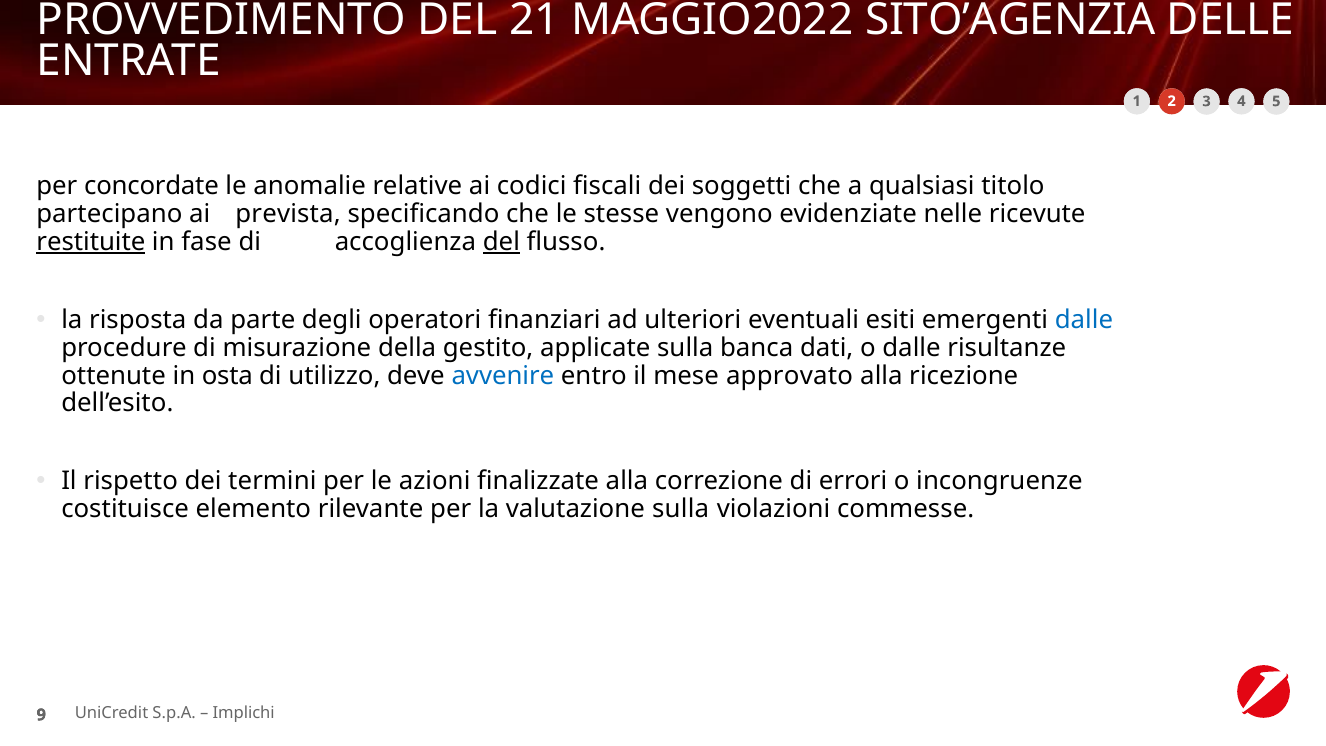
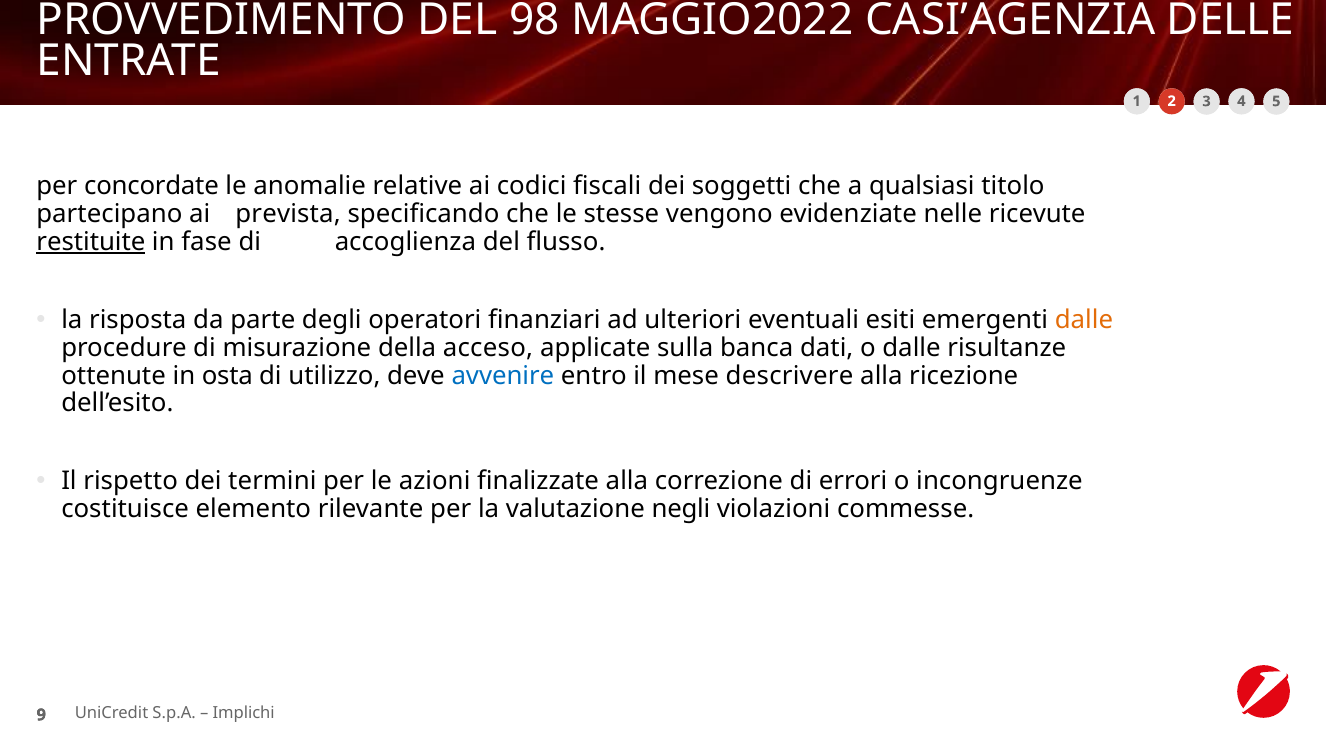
21: 21 -> 98
SITO’AGENZIA: SITO’AGENZIA -> CASI’AGENZIA
del at (501, 242) underline: present -> none
dalle at (1084, 320) colour: blue -> orange
gestito: gestito -> acceso
approvato: approvato -> descrivere
valutazione sulla: sulla -> negli
